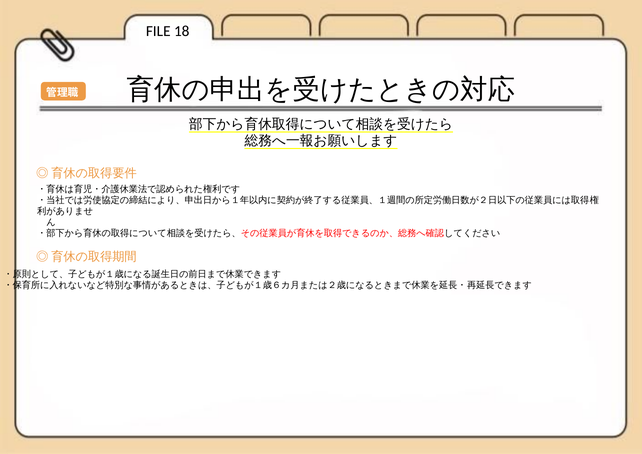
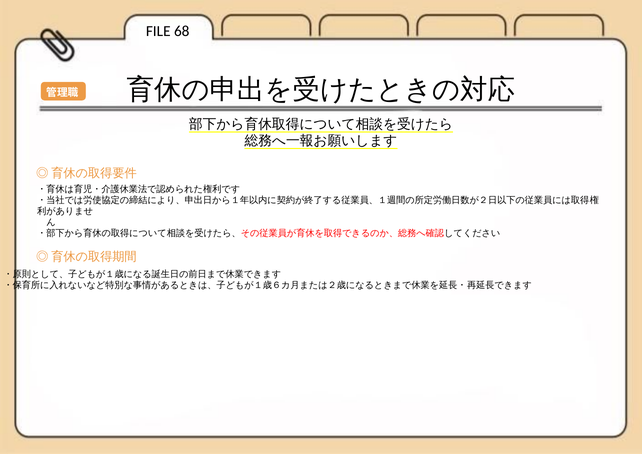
18: 18 -> 68
